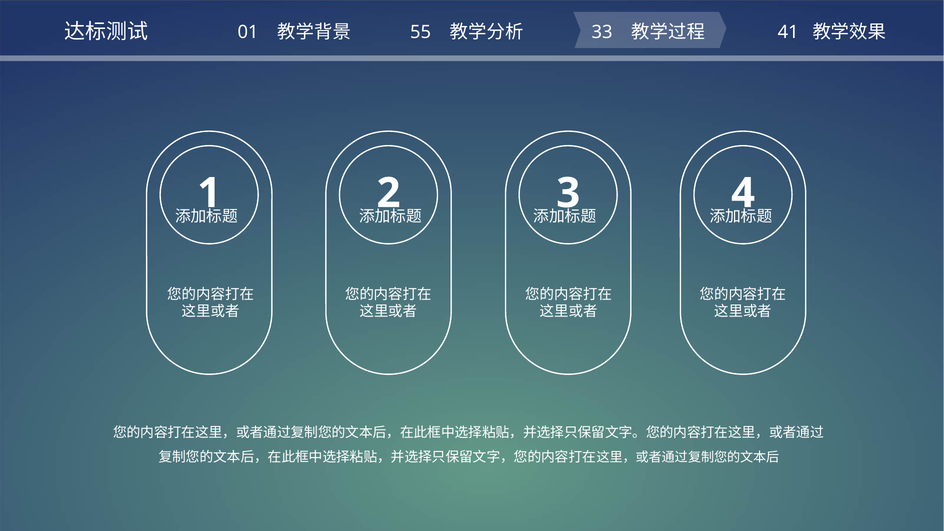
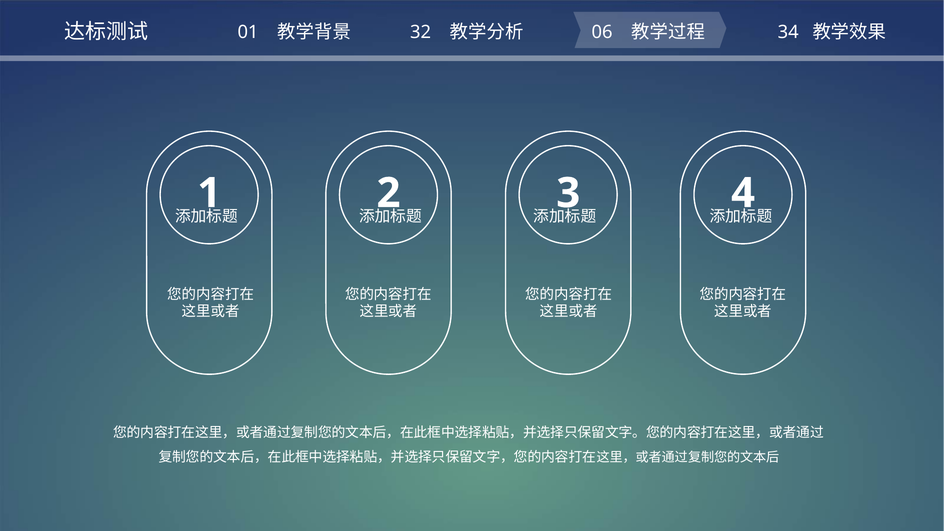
55: 55 -> 32
33: 33 -> 06
41: 41 -> 34
